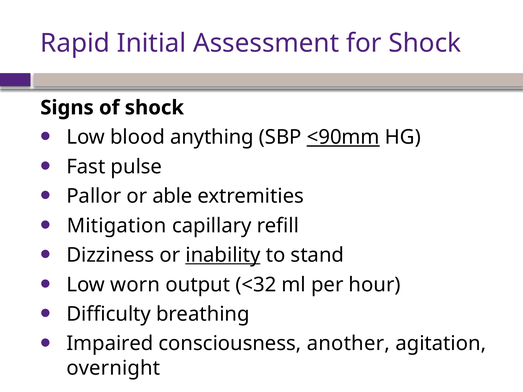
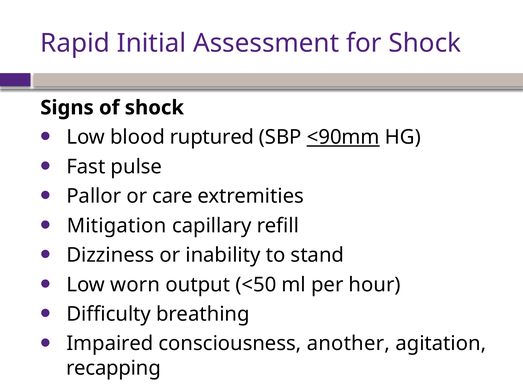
anything: anything -> ruptured
able: able -> care
inability underline: present -> none
<32: <32 -> <50
overnight: overnight -> recapping
